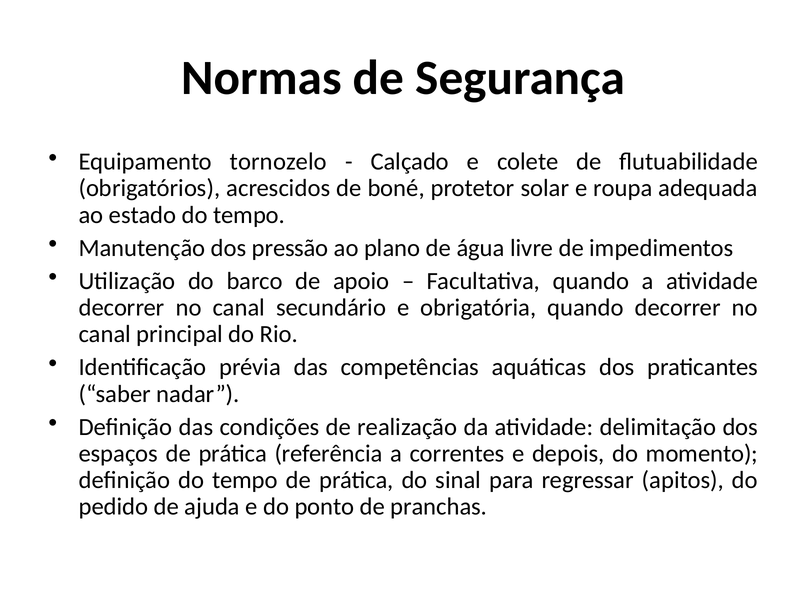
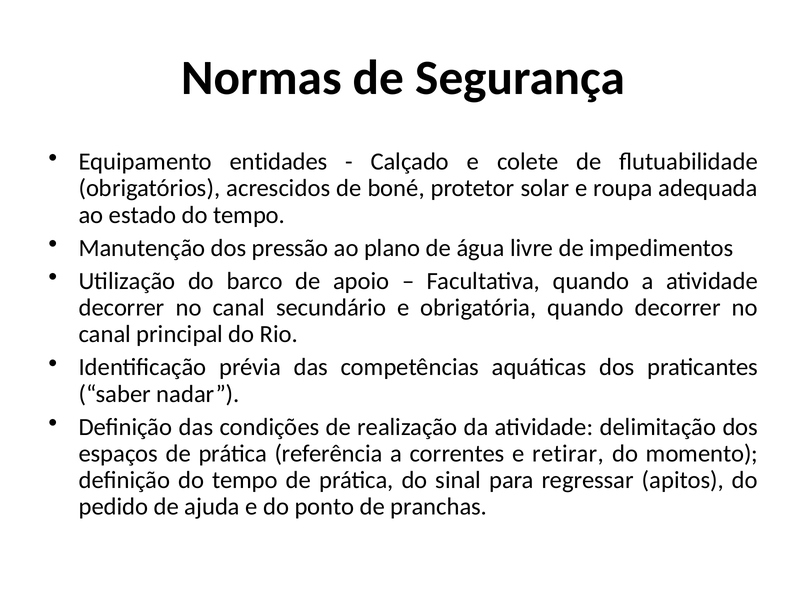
tornozelo: tornozelo -> entidades
depois: depois -> retirar
